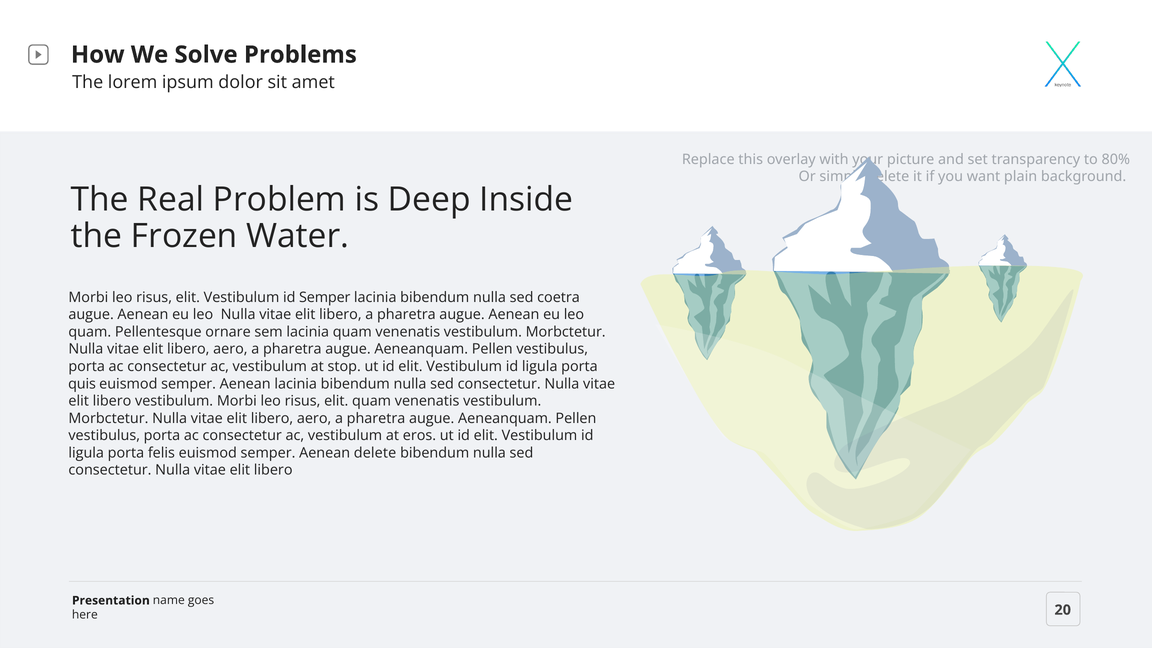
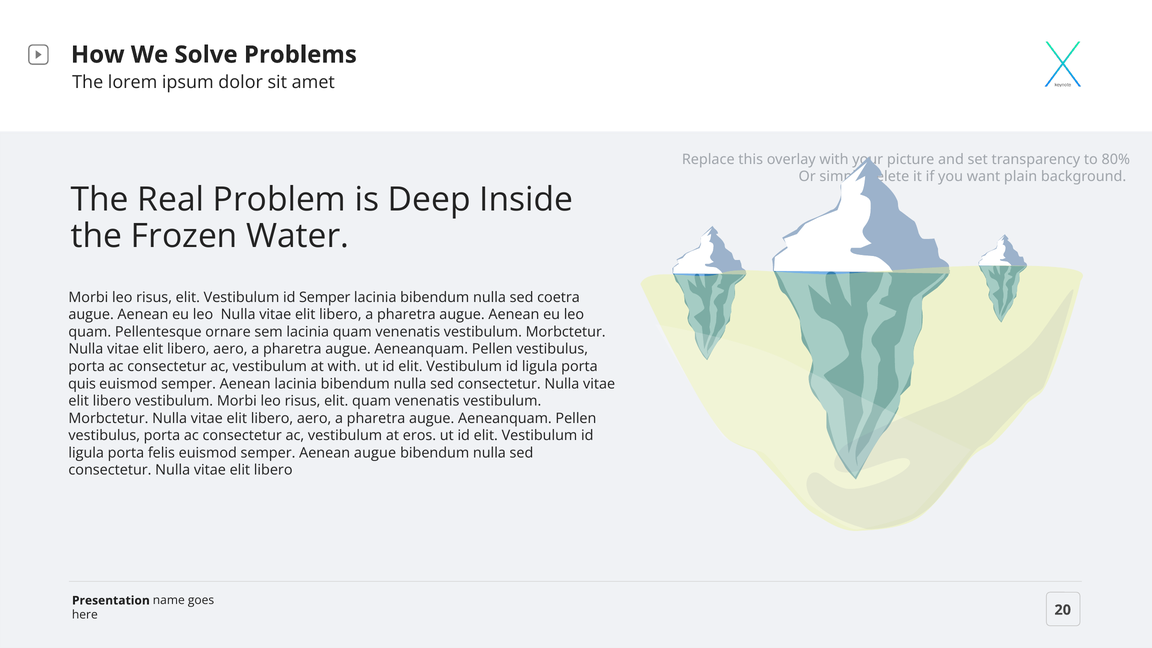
at stop: stop -> with
Aenean delete: delete -> augue
